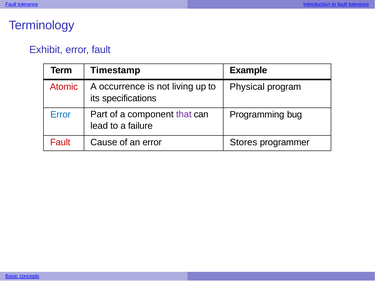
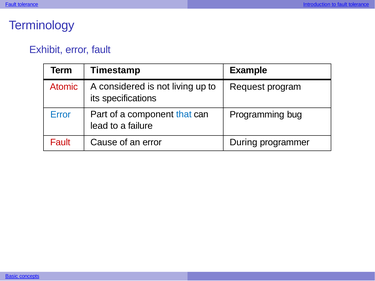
occurrence: occurrence -> considered
Physical: Physical -> Request
that colour: purple -> blue
Stores: Stores -> During
